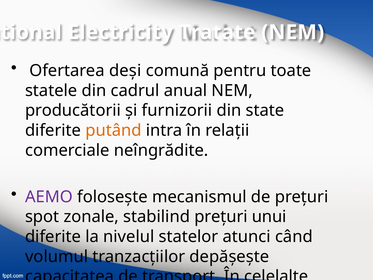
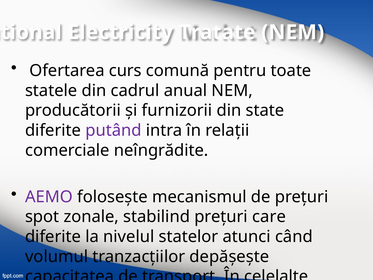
deşi: deşi -> curs
putând colour: orange -> purple
unui: unui -> care
